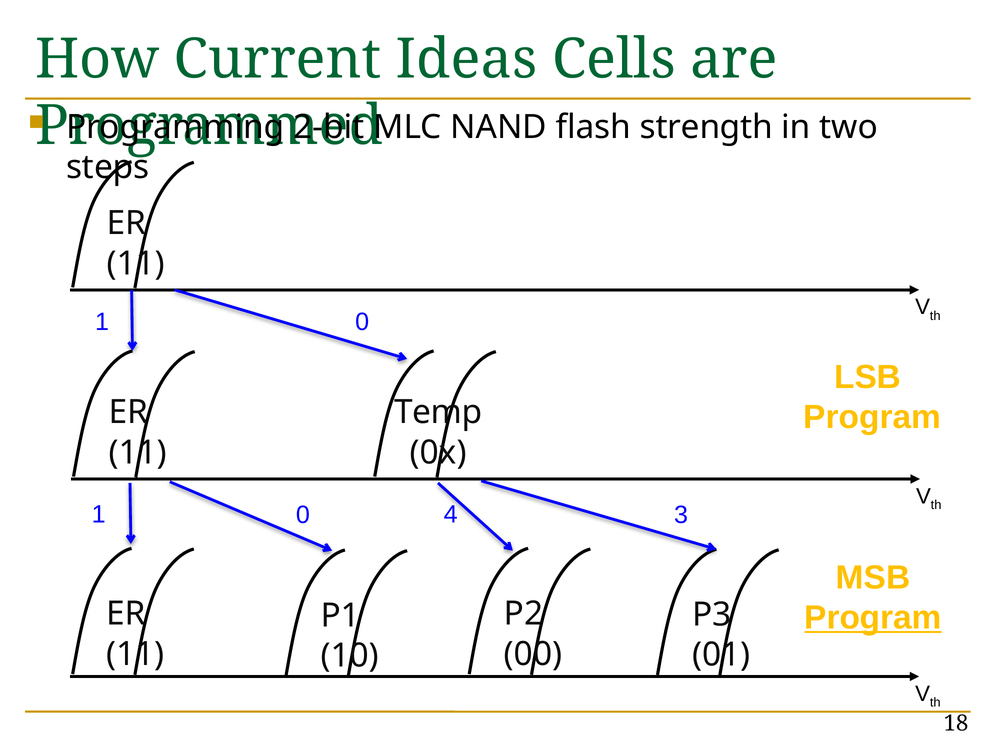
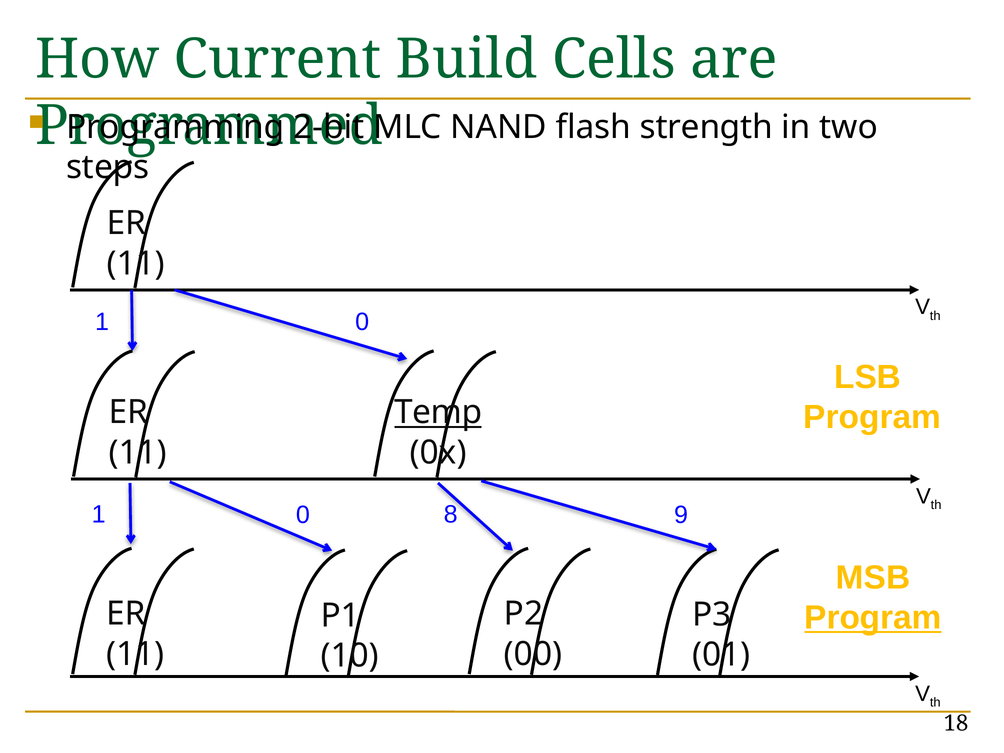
Ideas: Ideas -> Build
Temp underline: none -> present
4: 4 -> 8
3: 3 -> 9
